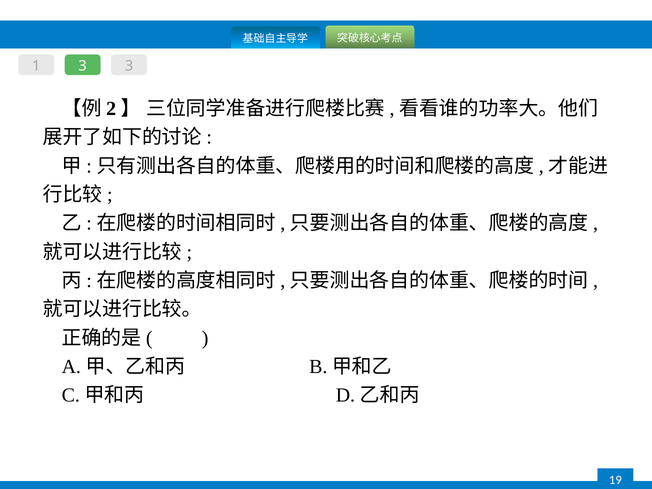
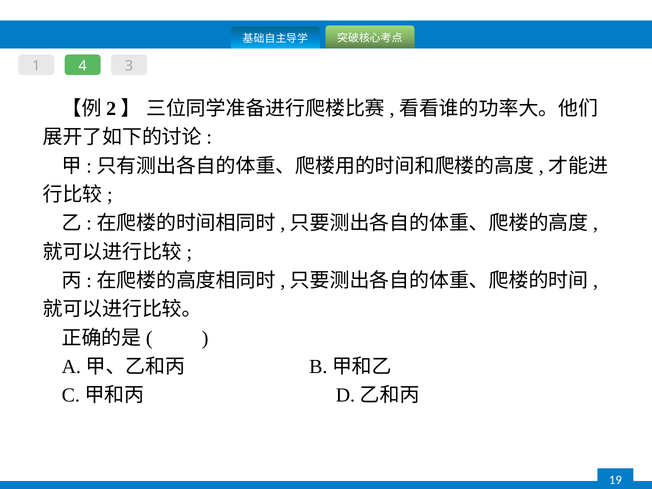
1 3: 3 -> 4
